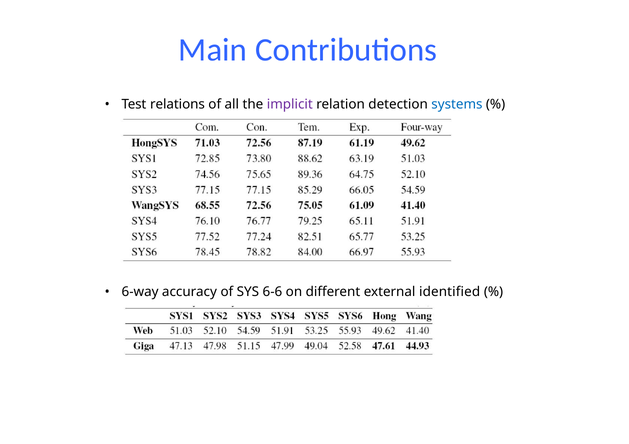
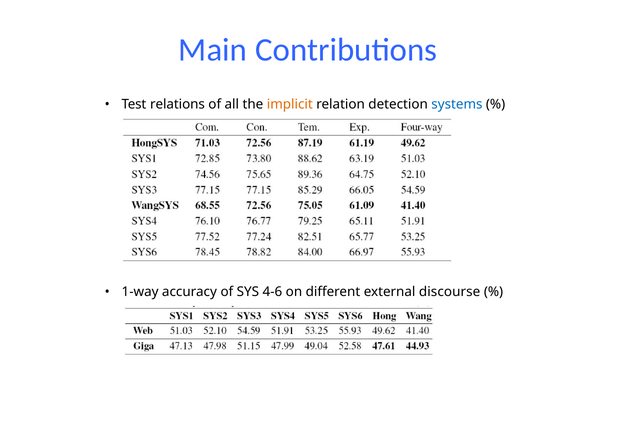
implicit colour: purple -> orange
6-way: 6-way -> 1-way
6-6: 6-6 -> 4-6
identified: identified -> discourse
